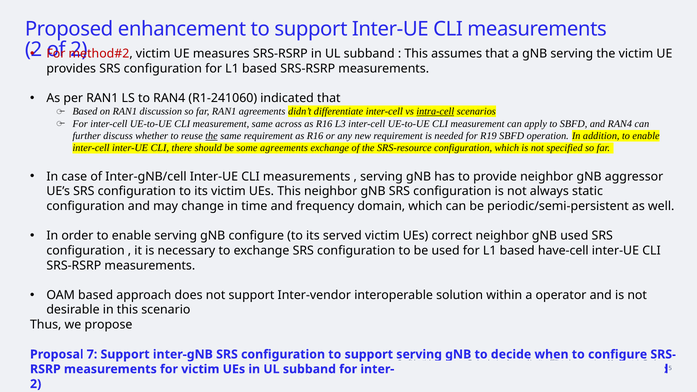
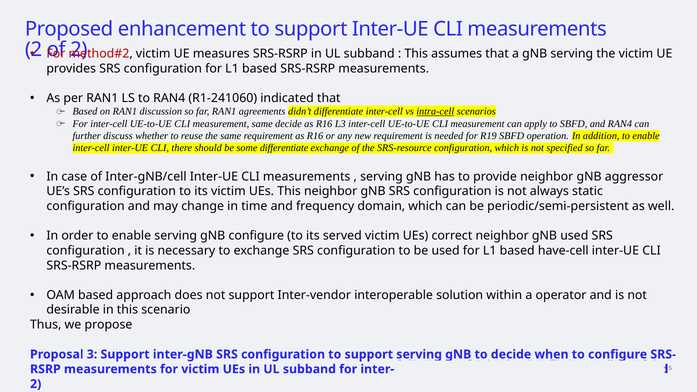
same across: across -> decide
the at (212, 136) underline: present -> none
some agreements: agreements -> differentiate
7: 7 -> 3
